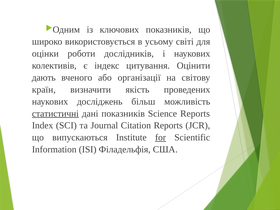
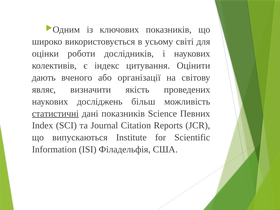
країн: країн -> являє
Science Reports: Reports -> Певних
for underline: present -> none
